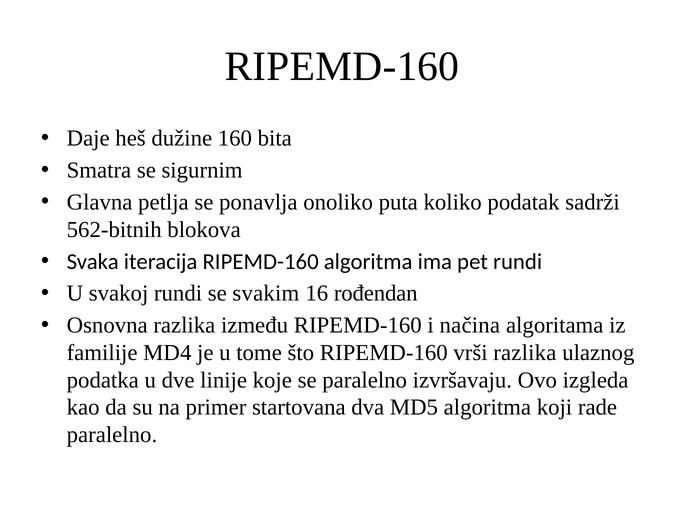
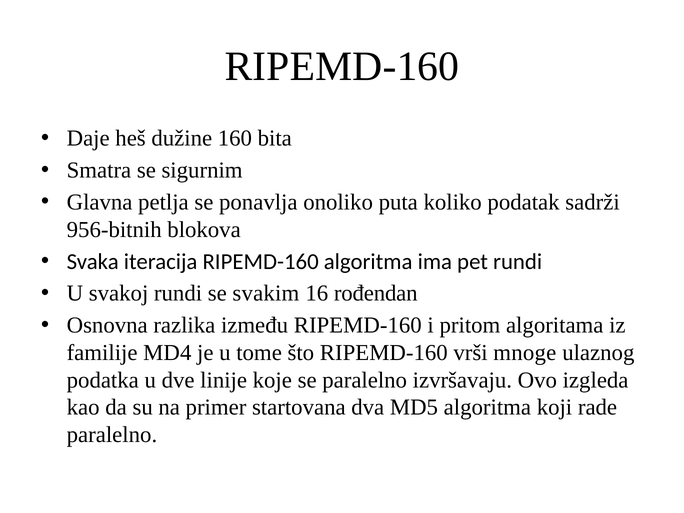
562-bitnih: 562-bitnih -> 956-bitnih
načina: načina -> pritom
vrši razlika: razlika -> mnoge
